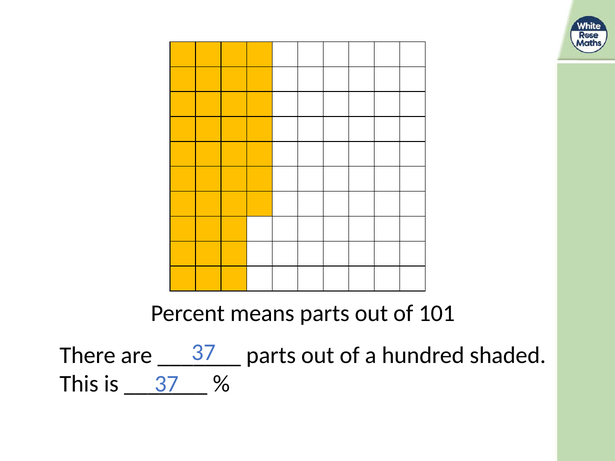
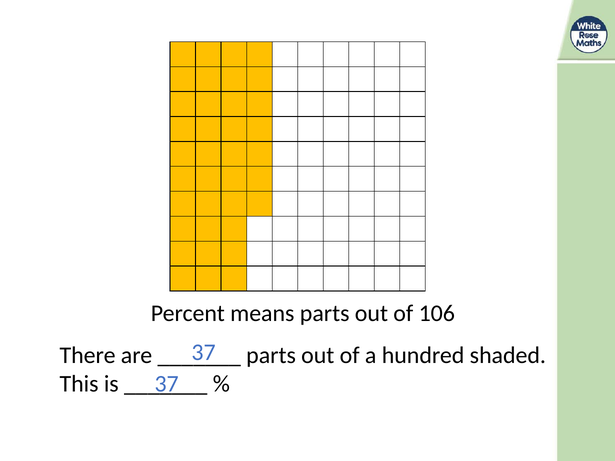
101: 101 -> 106
